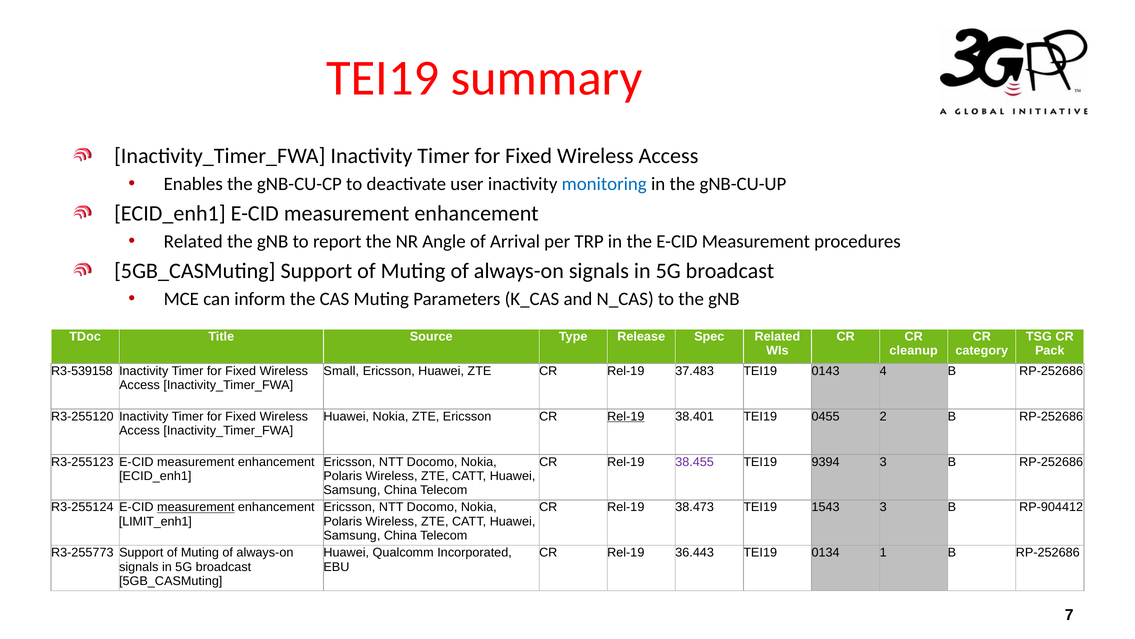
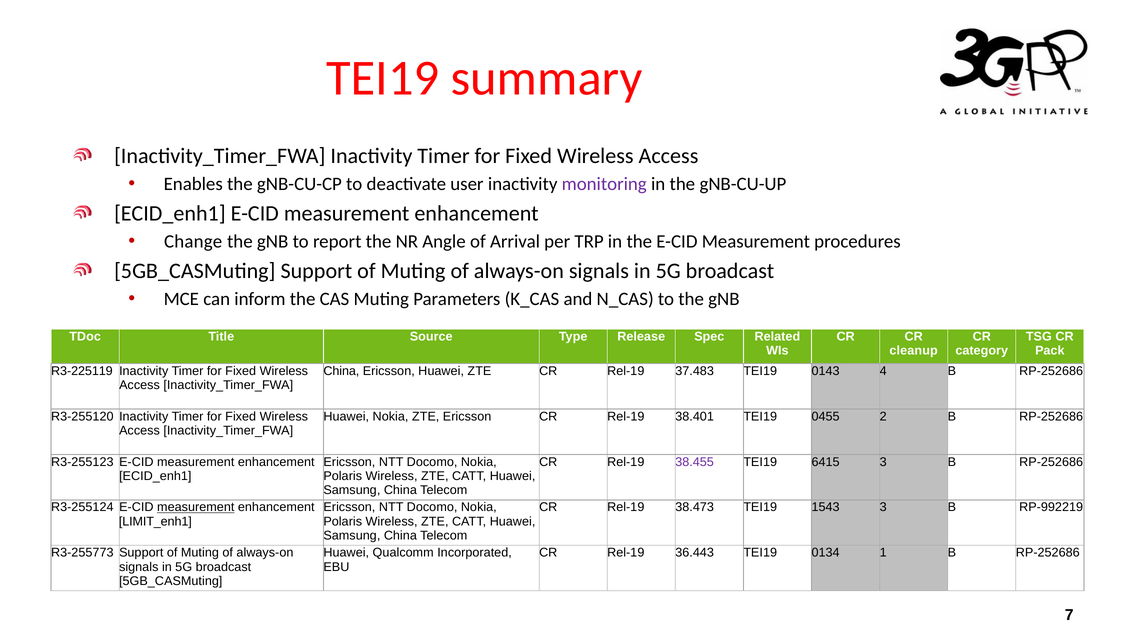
monitoring colour: blue -> purple
Related at (193, 241): Related -> Change
R3-539158: R3-539158 -> R3-225119
Small at (341, 371): Small -> China
Rel-19 at (626, 416) underline: present -> none
9394: 9394 -> 6415
RP-904412: RP-904412 -> RP-992219
